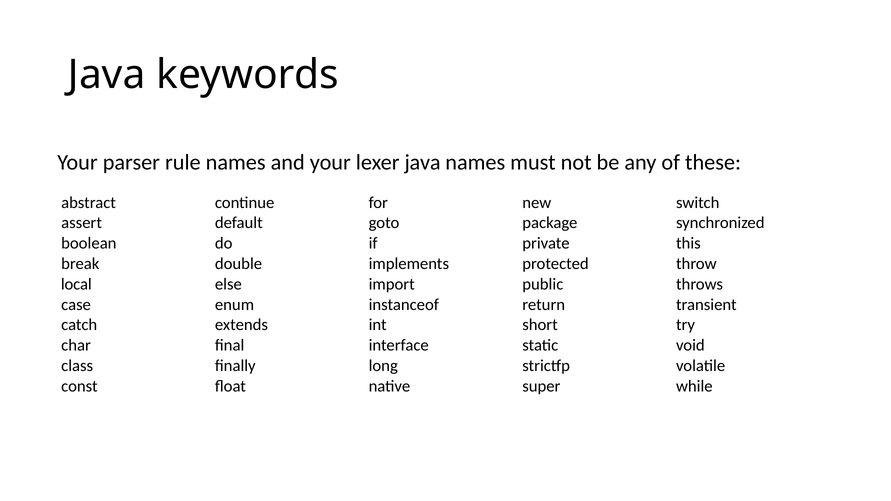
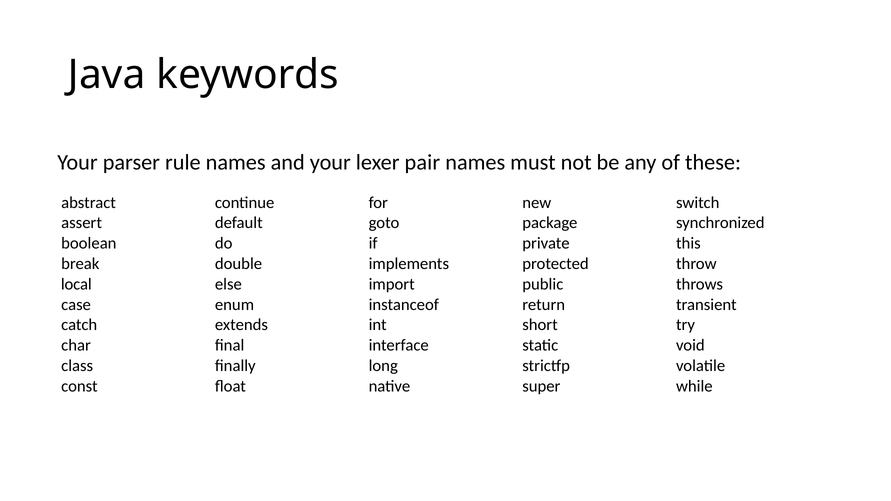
lexer java: java -> pair
